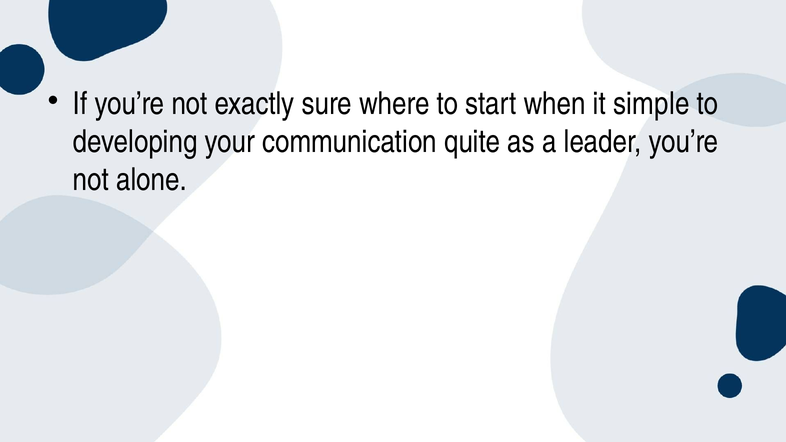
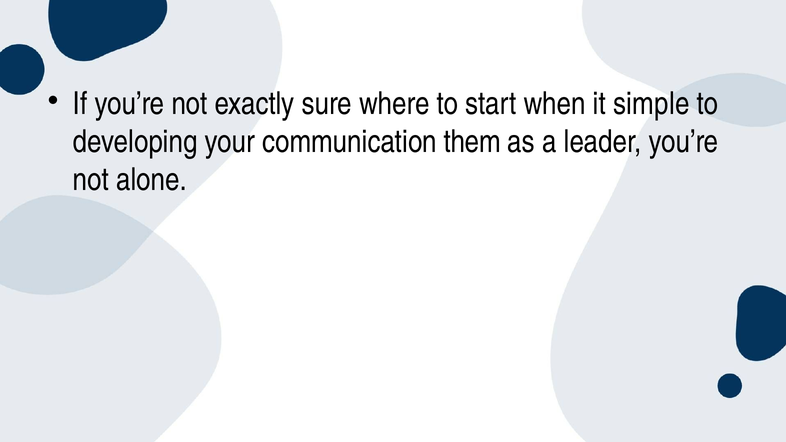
quite: quite -> them
